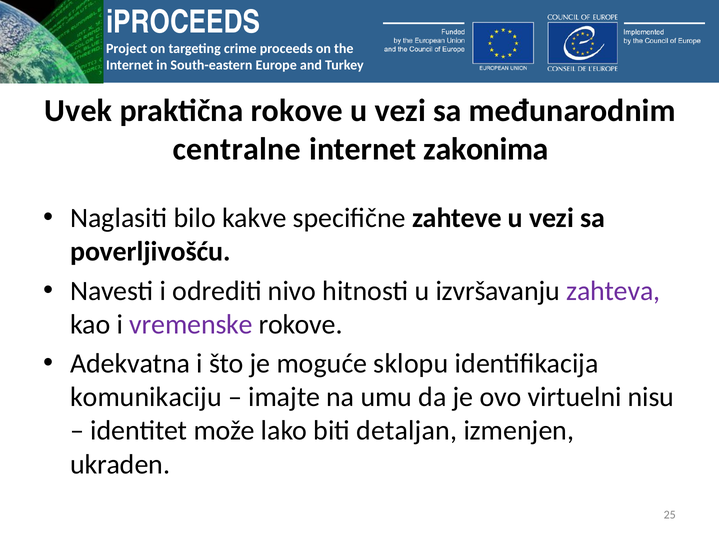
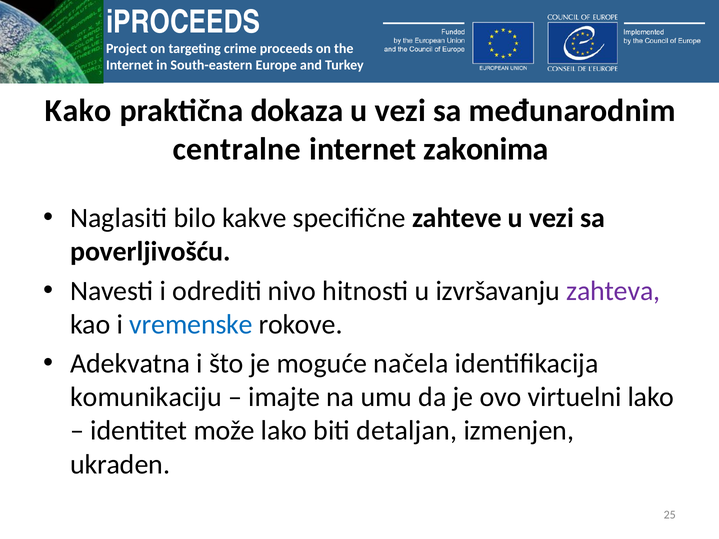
Uvek: Uvek -> Kako
praktična rokove: rokove -> dokaza
vremenske colour: purple -> blue
sklopu: sklopu -> načela
virtuelni nisu: nisu -> lako
